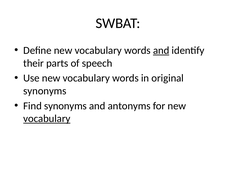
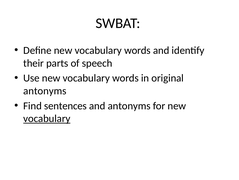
and at (161, 50) underline: present -> none
synonyms at (45, 91): synonyms -> antonyms
Find synonyms: synonyms -> sentences
